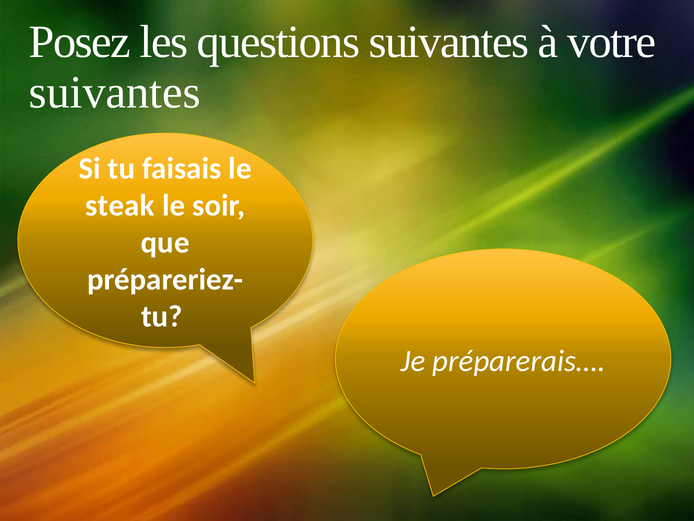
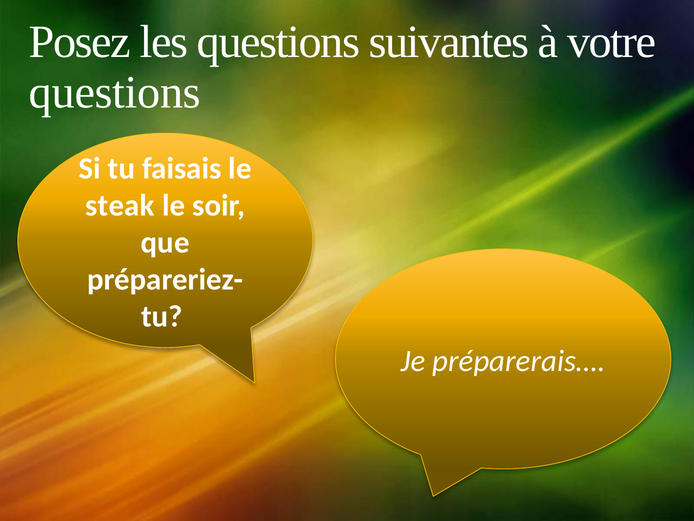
suivantes at (115, 92): suivantes -> questions
